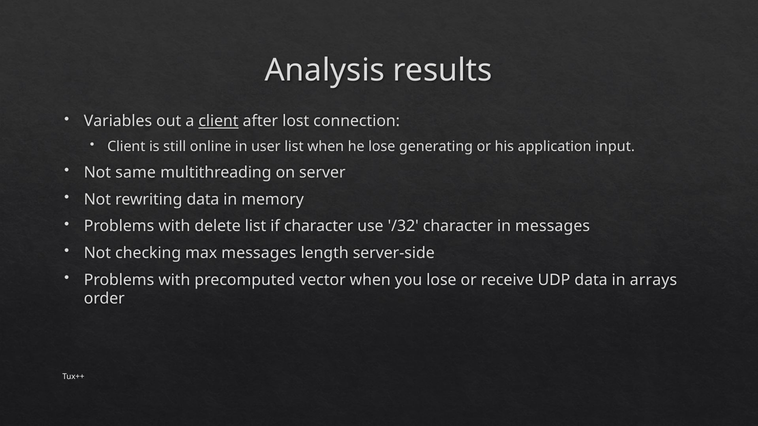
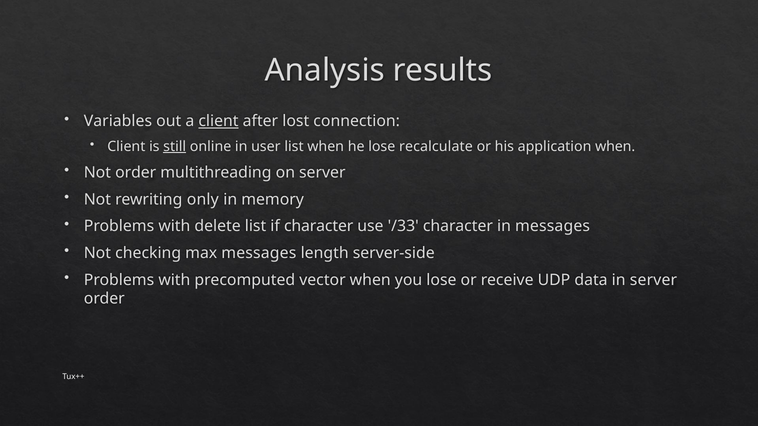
still underline: none -> present
generating: generating -> recalculate
application input: input -> when
Not same: same -> order
rewriting data: data -> only
/32: /32 -> /33
in arrays: arrays -> server
